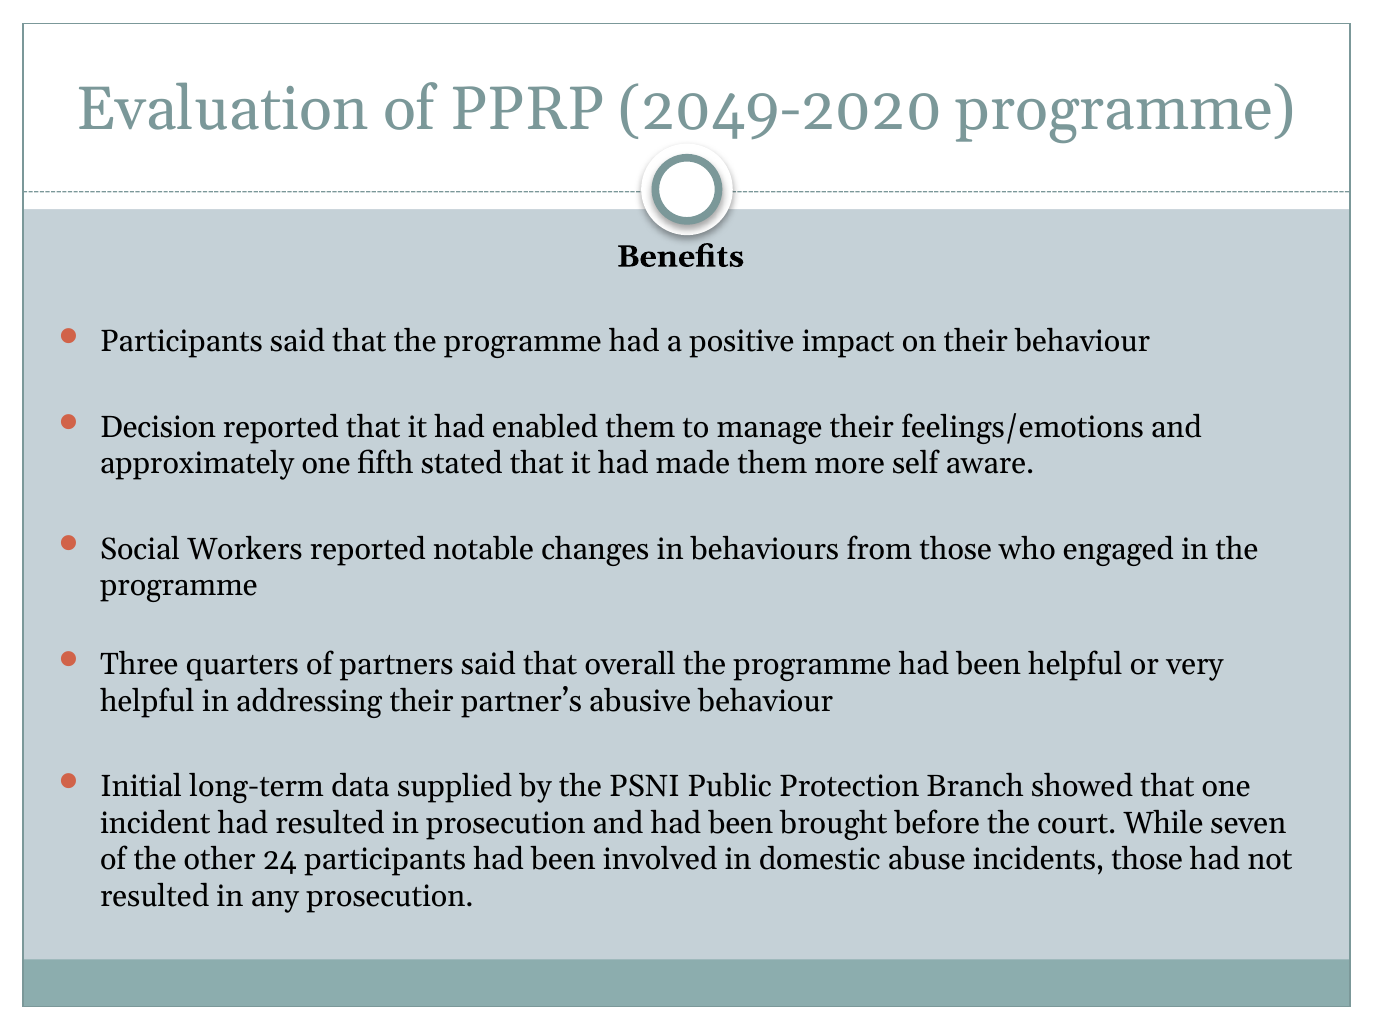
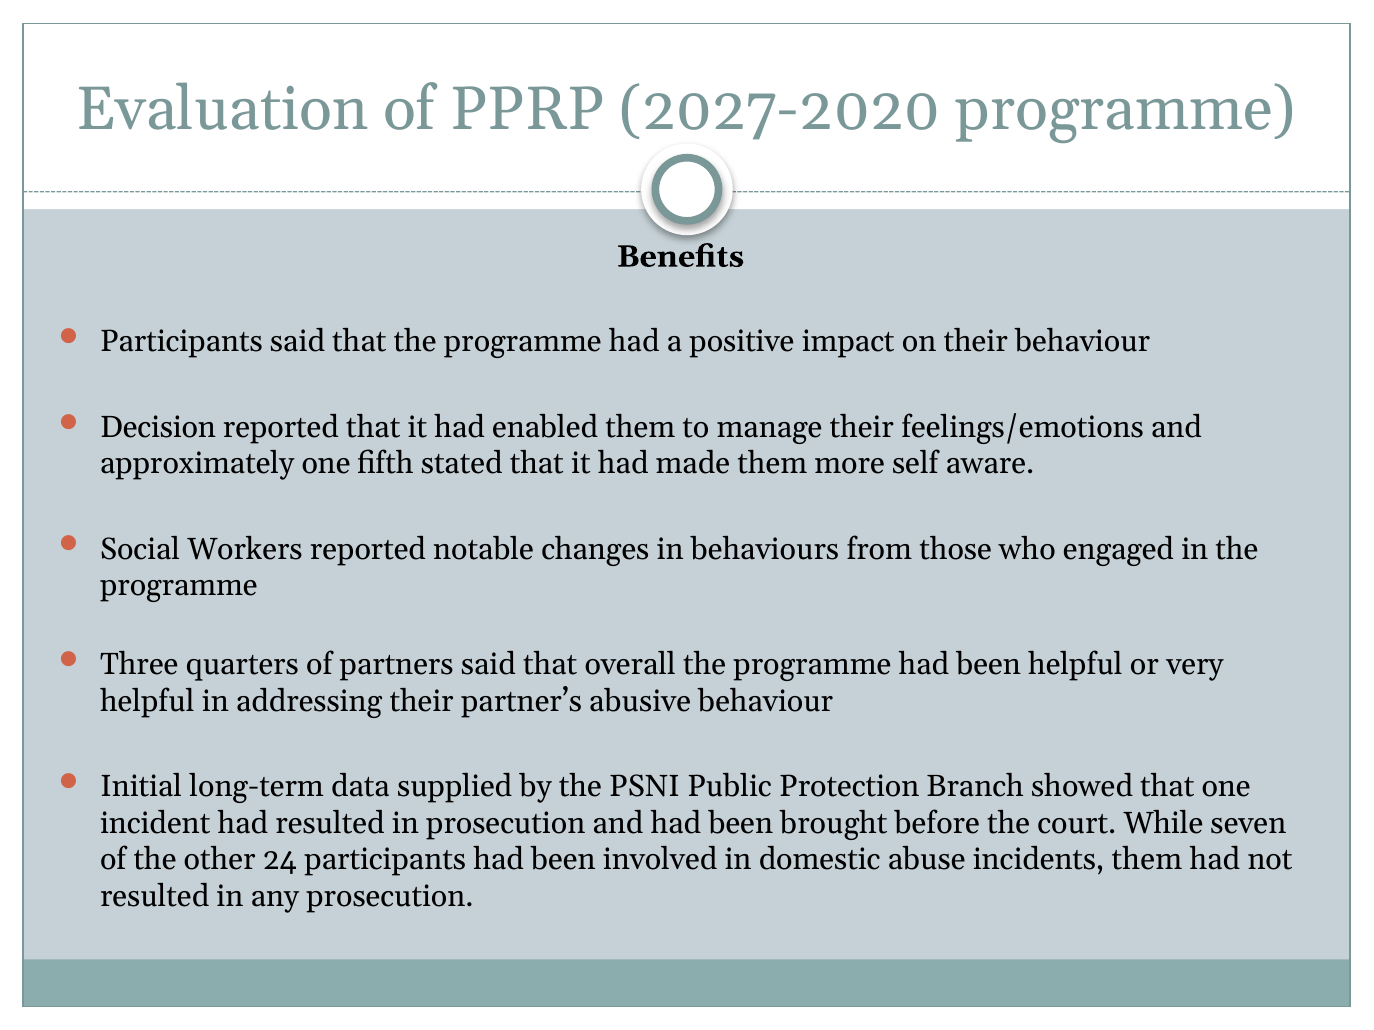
2049-2020: 2049-2020 -> 2027-2020
incidents those: those -> them
